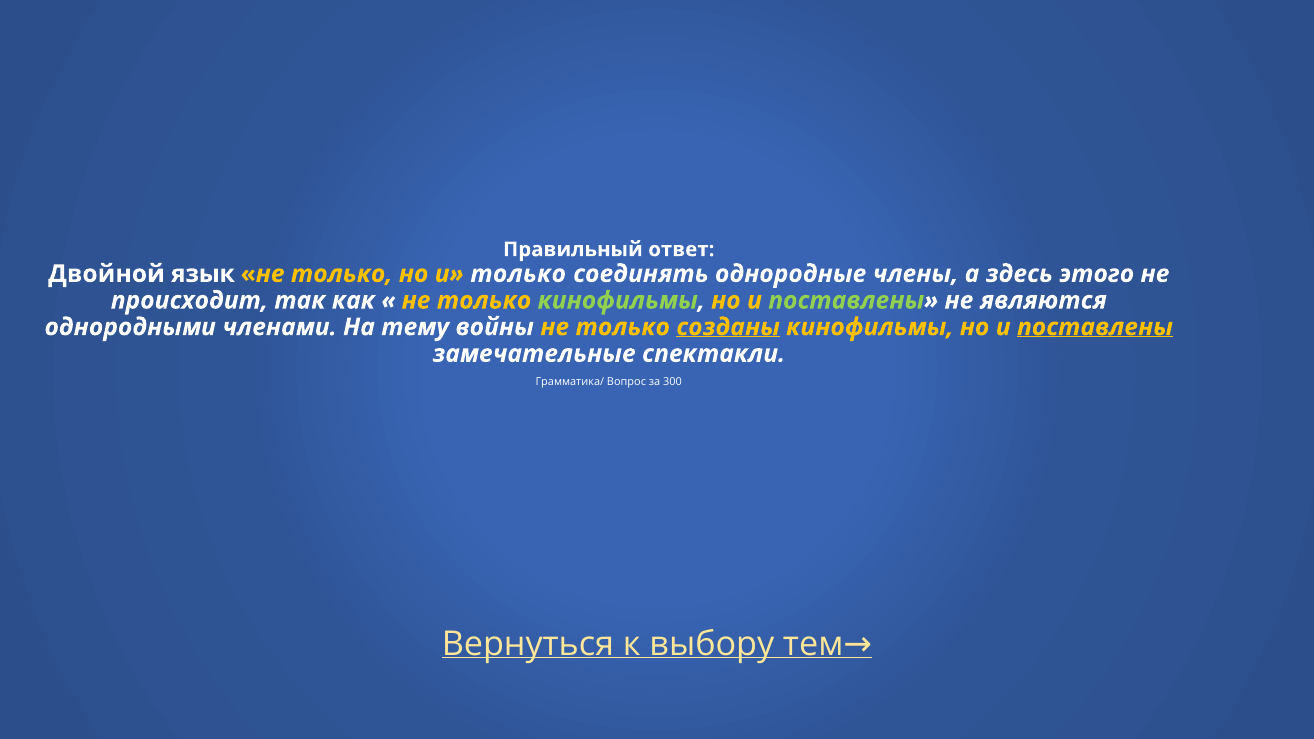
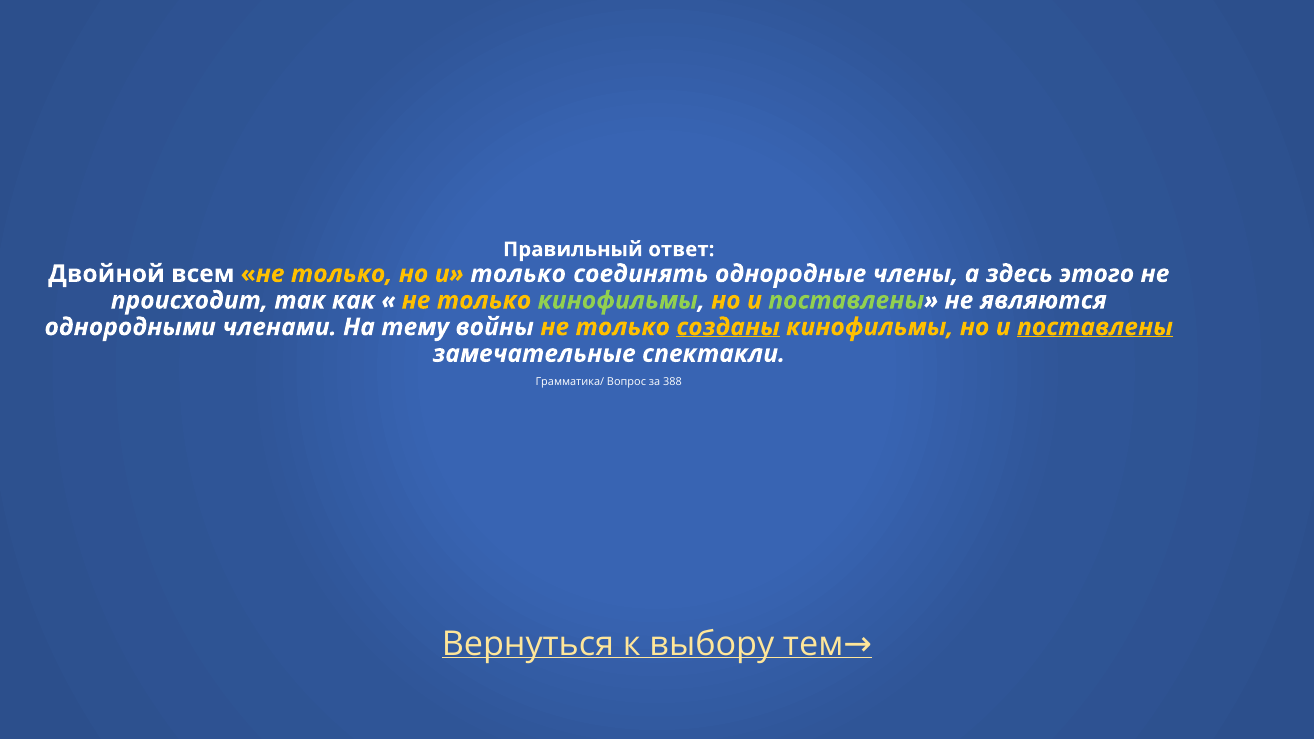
язык: язык -> всем
300: 300 -> 388
